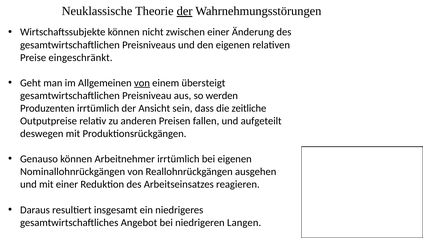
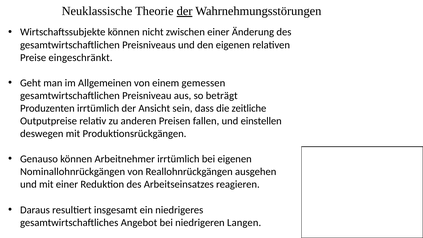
von at (142, 83) underline: present -> none
übersteigt: übersteigt -> gemessen
werden: werden -> beträgt
aufgeteilt: aufgeteilt -> einstellen
